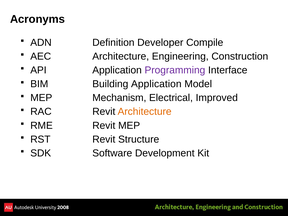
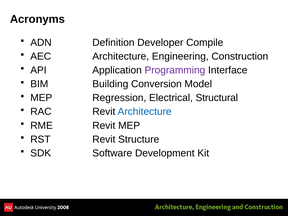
Building Application: Application -> Conversion
Mechanism: Mechanism -> Regression
Improved: Improved -> Structural
Architecture at (145, 112) colour: orange -> blue
